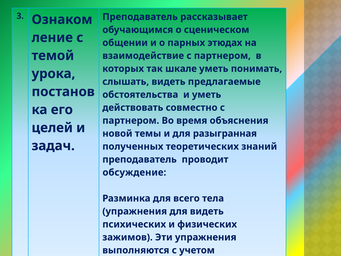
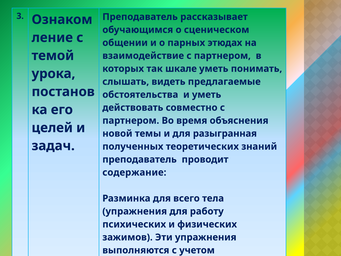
обсуждение: обсуждение -> содержание
для видеть: видеть -> работу
